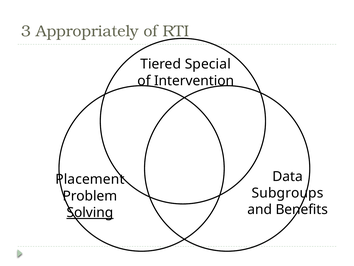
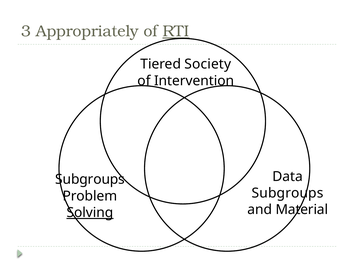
RTI underline: none -> present
Special: Special -> Society
Placement at (90, 179): Placement -> Subgroups
Benefits: Benefits -> Material
